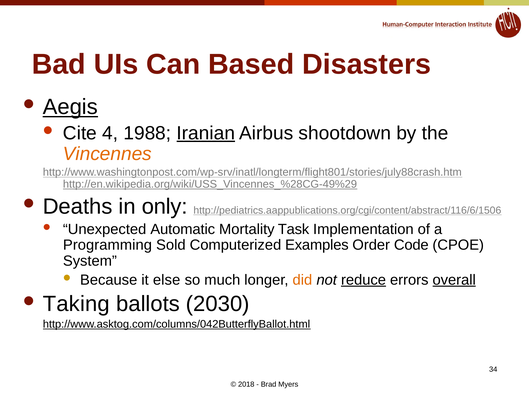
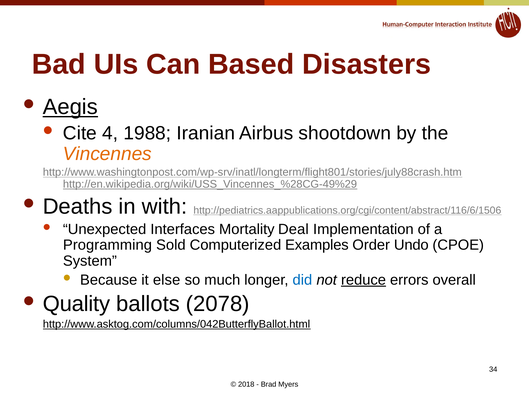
Iranian underline: present -> none
only: only -> with
Automatic: Automatic -> Interfaces
Task: Task -> Deal
Code: Code -> Undo
did colour: orange -> blue
overall underline: present -> none
Taking: Taking -> Quality
2030: 2030 -> 2078
